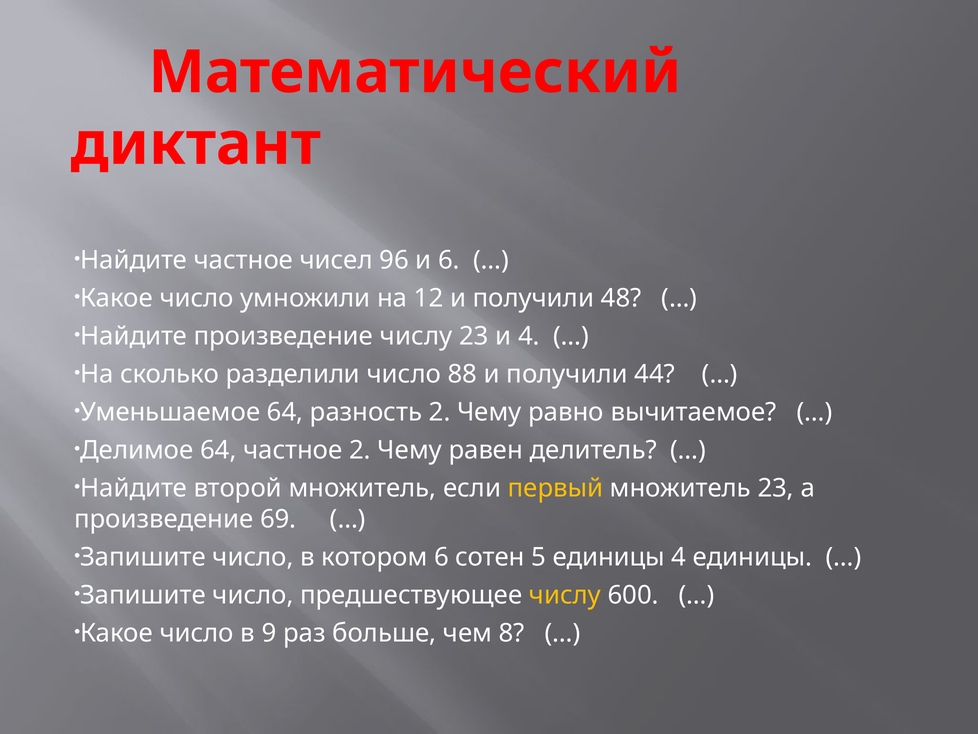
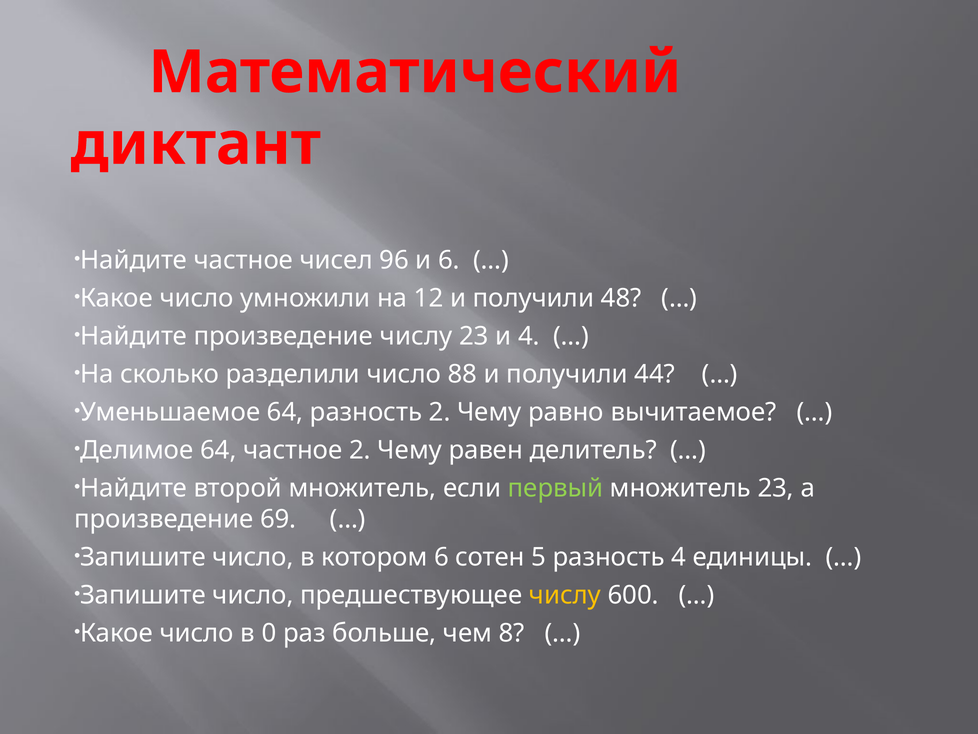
первый colour: yellow -> light green
5 единицы: единицы -> разность
9: 9 -> 0
